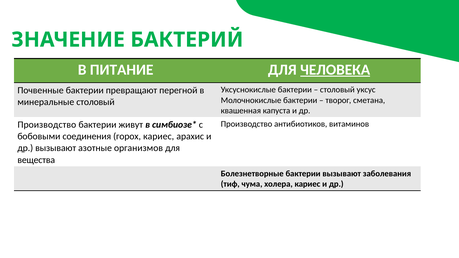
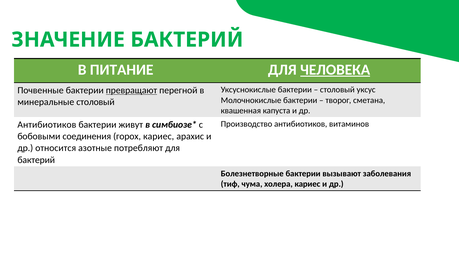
превращают underline: none -> present
Производство at (47, 125): Производство -> Антибиотиков
др вызывают: вызывают -> относится
организмов: организмов -> потребляют
вещества at (36, 160): вещества -> бактерий
